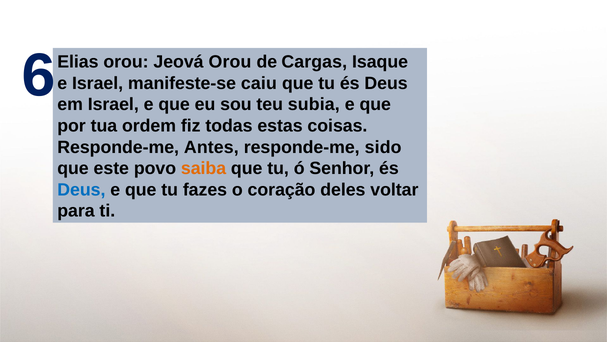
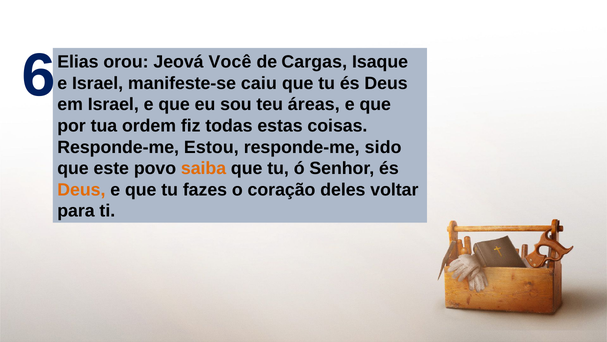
Jeová Orou: Orou -> Você
subia: subia -> áreas
Antes: Antes -> Estou
Deus at (81, 189) colour: blue -> orange
